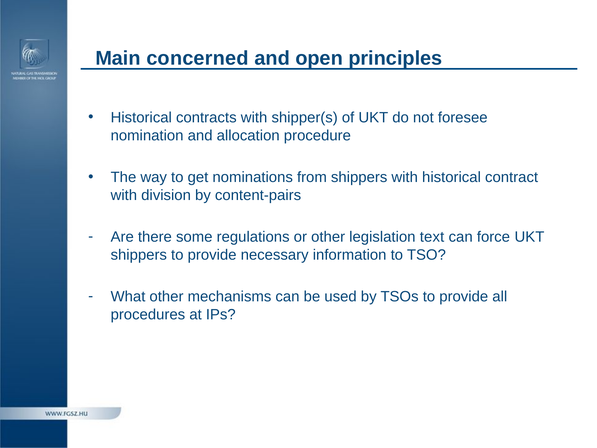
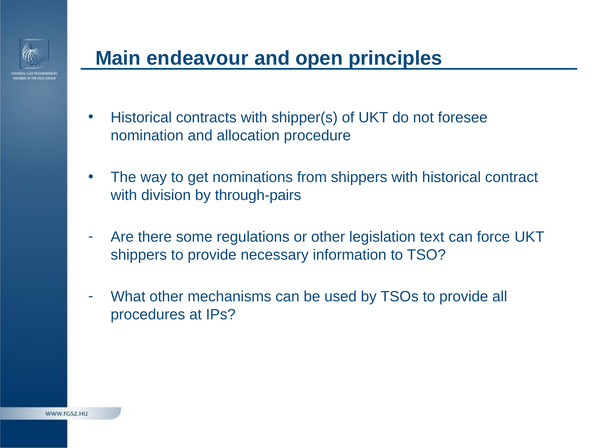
concerned: concerned -> endeavour
content-pairs: content-pairs -> through-pairs
